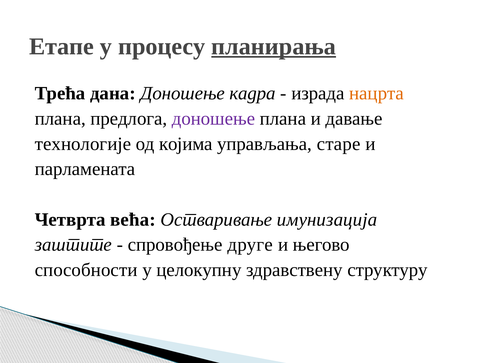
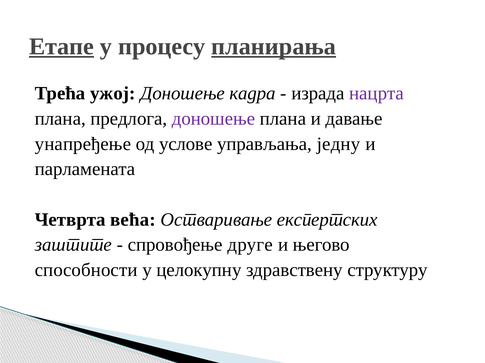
Етапе underline: none -> present
дана: дана -> ужој
нацрта colour: orange -> purple
технологије: технологије -> унапређење
којима: којима -> услове
старе: старе -> једну
имунизација: имунизација -> експертских
